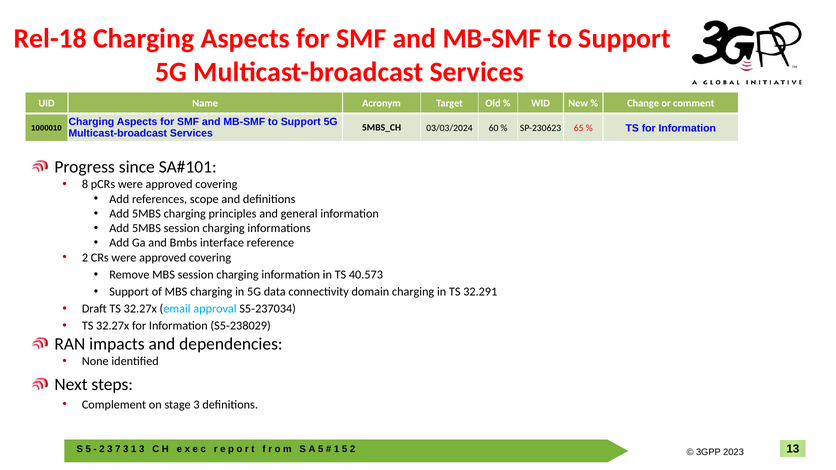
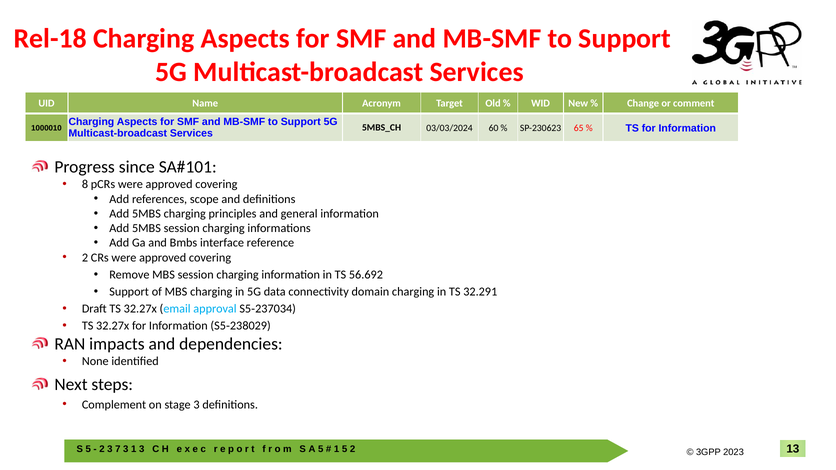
40.573: 40.573 -> 56.692
